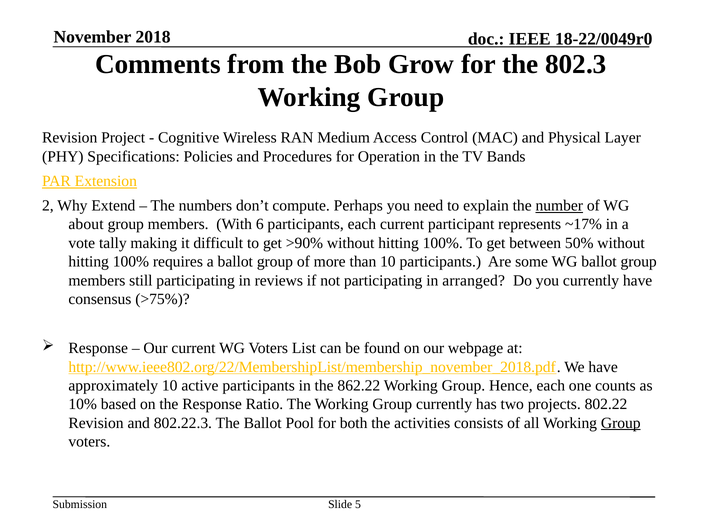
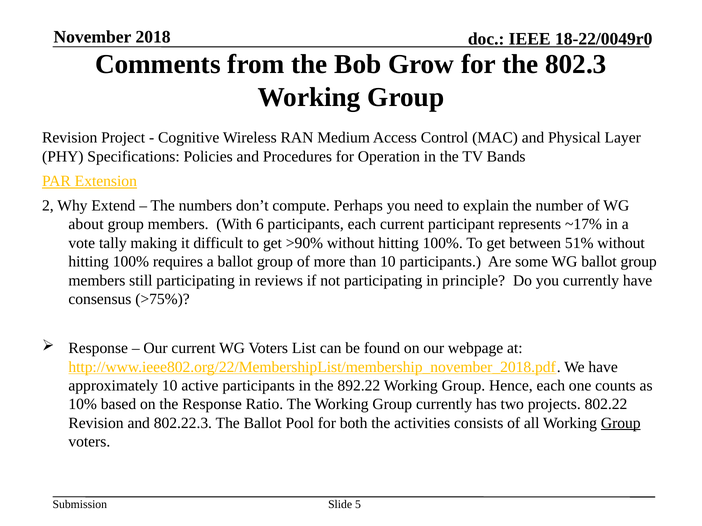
number underline: present -> none
50%: 50% -> 51%
arranged: arranged -> principle
862.22: 862.22 -> 892.22
